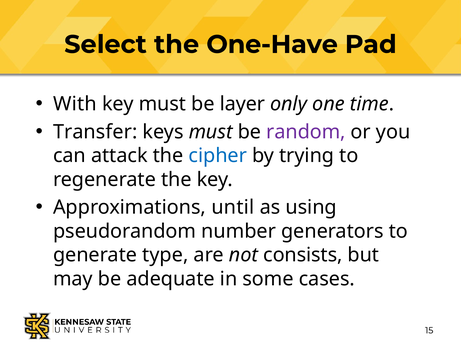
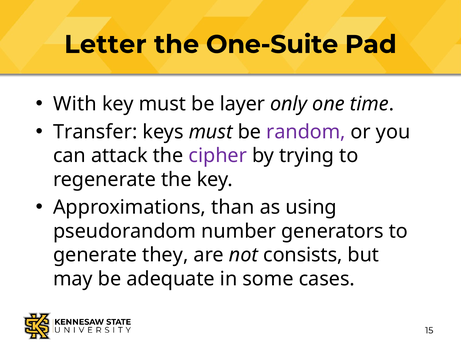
Select: Select -> Letter
One-Have: One-Have -> One-Suite
cipher colour: blue -> purple
until: until -> than
type: type -> they
